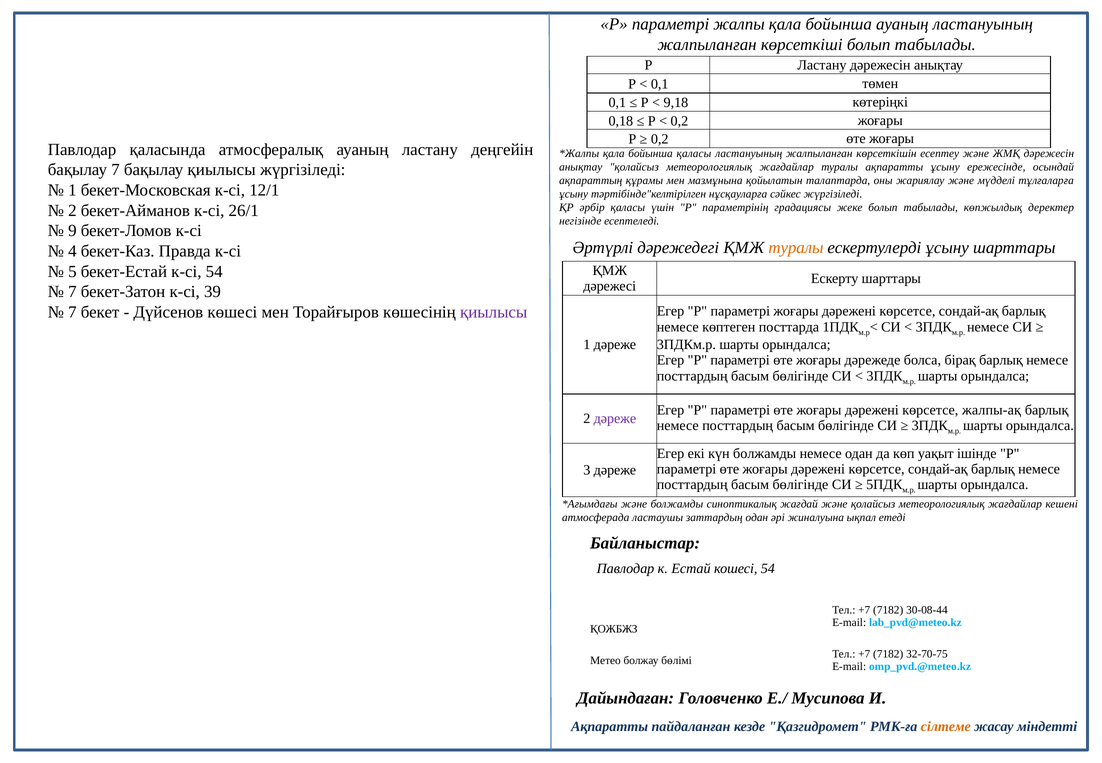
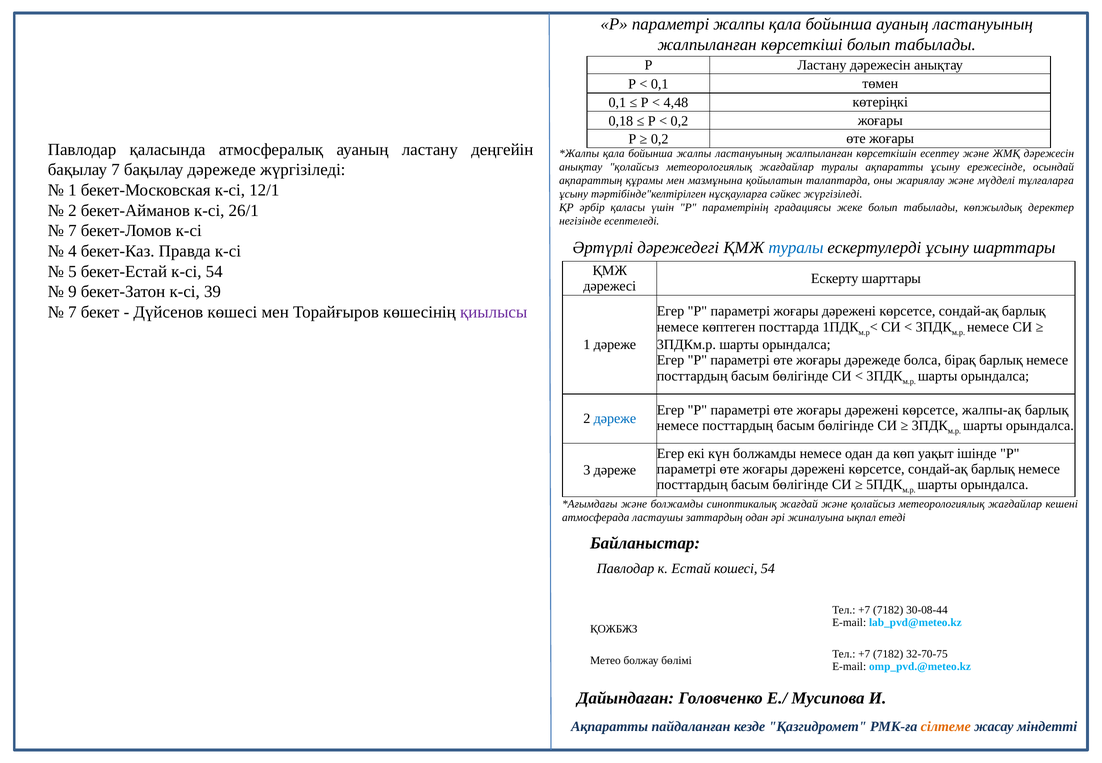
9,18: 9,18 -> 4,48
бойынша қаласы: қаласы -> жалпы
бақылау қиылысы: қиылысы -> дәрежеде
9 at (72, 231): 9 -> 7
туралы at (796, 248) colour: orange -> blue
7 at (72, 292): 7 -> 9
дәреже at (615, 419) colour: purple -> blue
